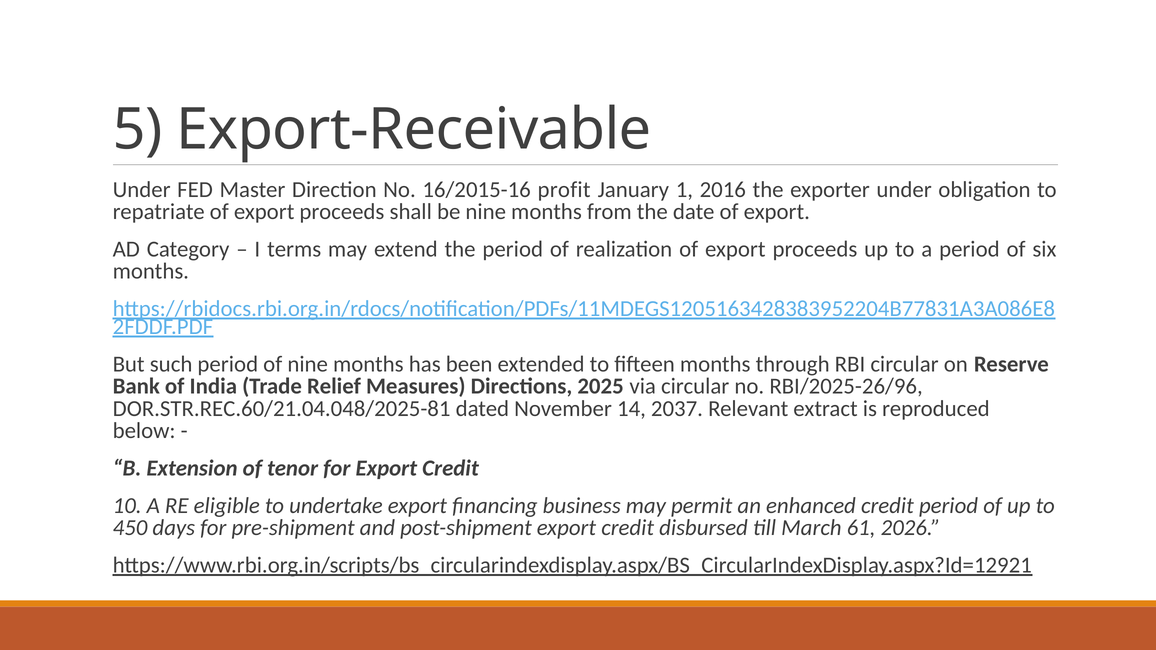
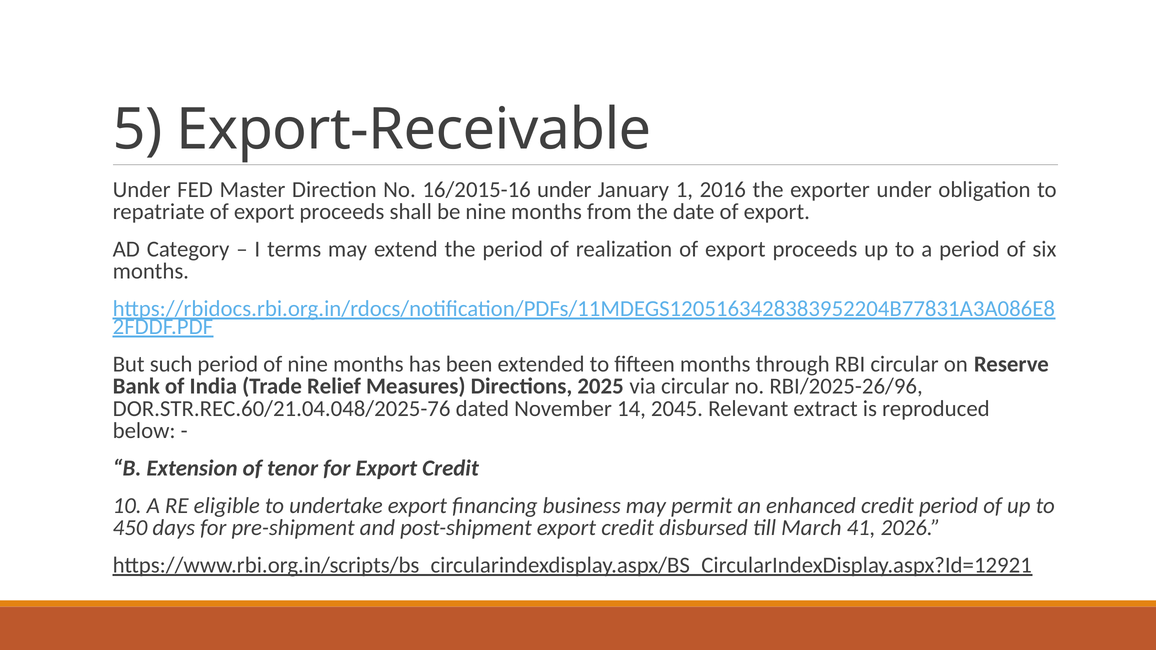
16/2015-16 profit: profit -> under
DOR.STR.REC.60/21.04.048/2025-81: DOR.STR.REC.60/21.04.048/2025-81 -> DOR.STR.REC.60/21.04.048/2025-76
2037: 2037 -> 2045
61: 61 -> 41
